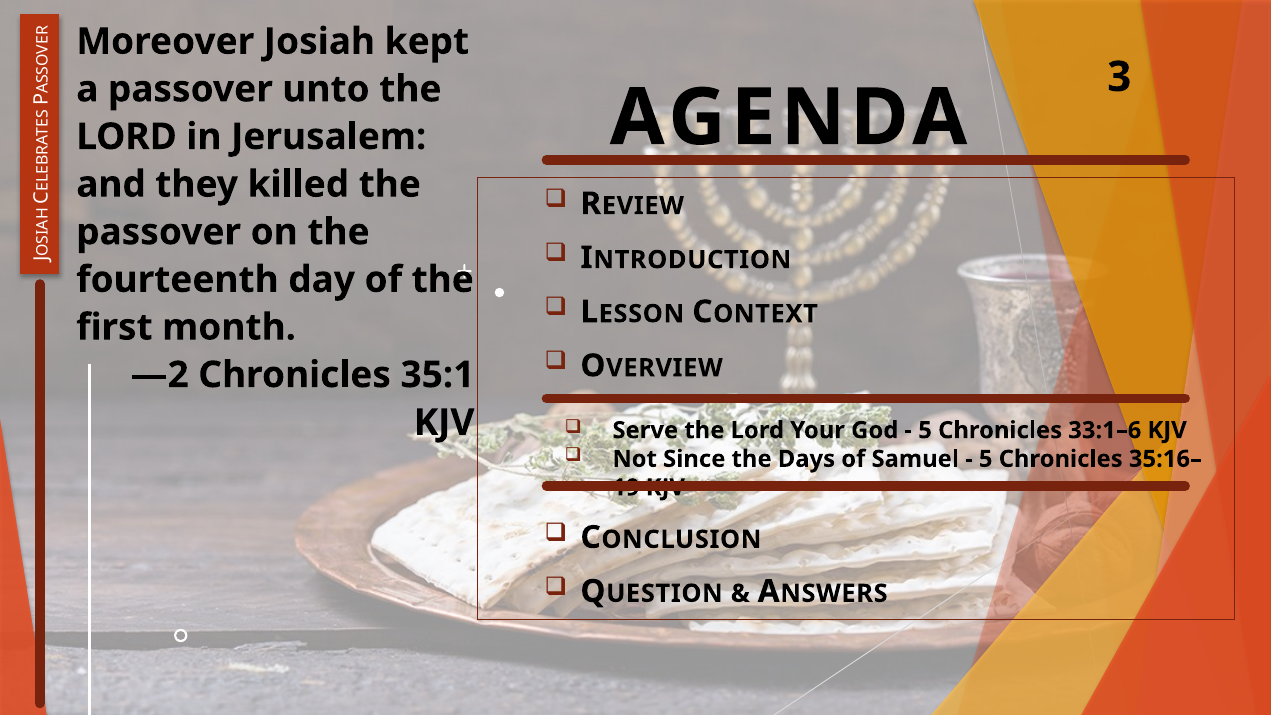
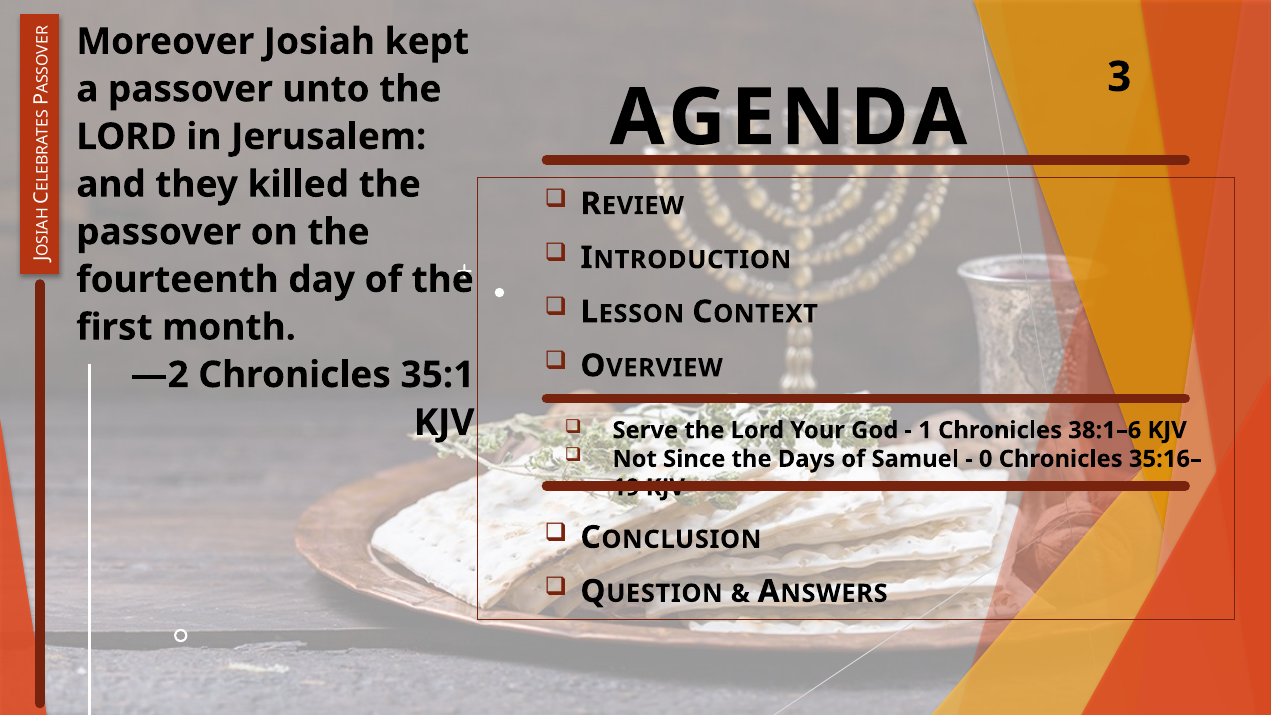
5 at (925, 430): 5 -> 1
33:1–6: 33:1–6 -> 38:1–6
5 at (986, 459): 5 -> 0
